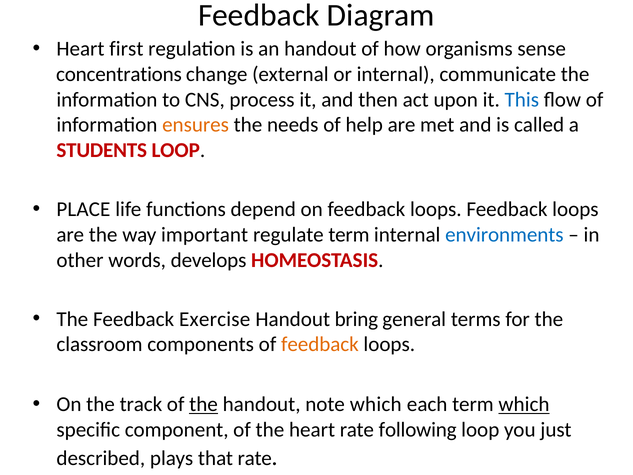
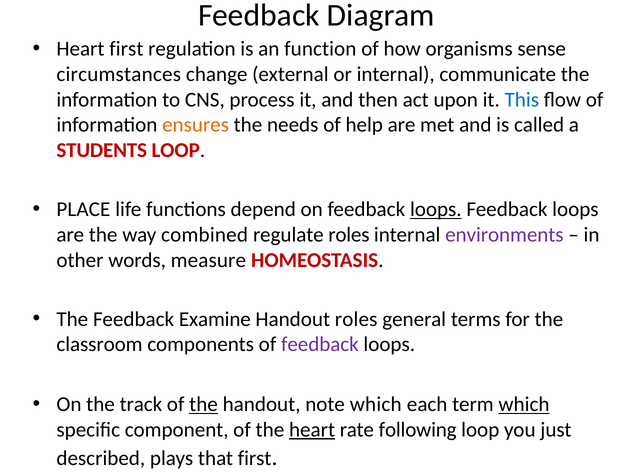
an handout: handout -> function
concentrations: concentrations -> circumstances
loops at (436, 209) underline: none -> present
important: important -> combined
regulate term: term -> roles
environments colour: blue -> purple
develops: develops -> measure
Exercise: Exercise -> Examine
Handout bring: bring -> roles
feedback at (320, 344) colour: orange -> purple
heart at (312, 429) underline: none -> present
that rate: rate -> first
